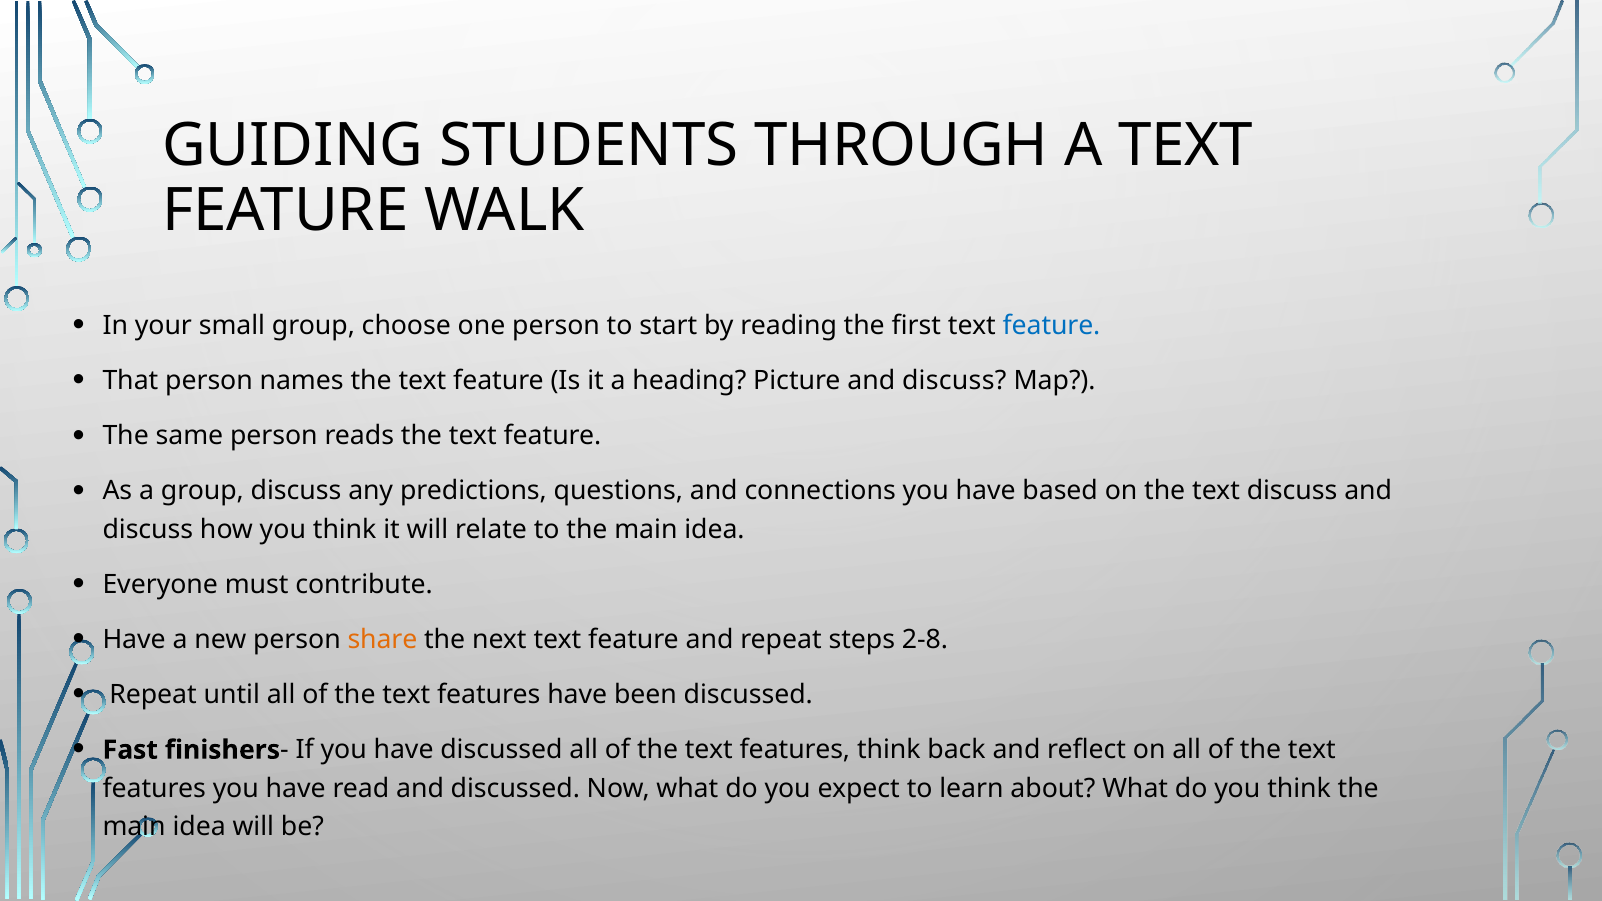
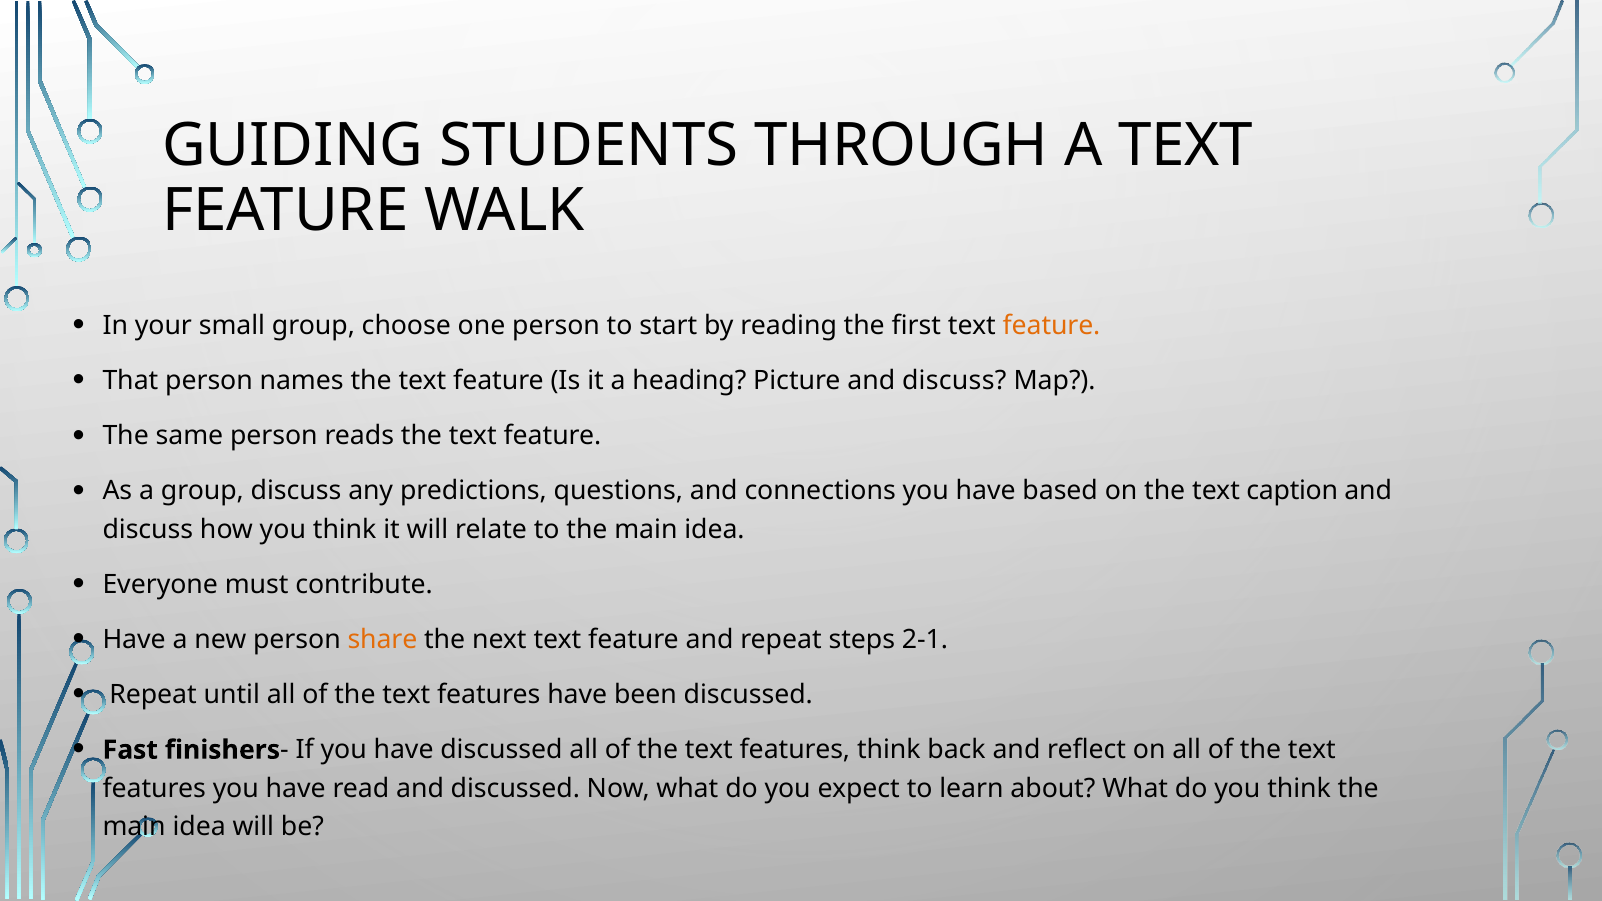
feature at (1052, 326) colour: blue -> orange
text discuss: discuss -> caption
2-8: 2-8 -> 2-1
